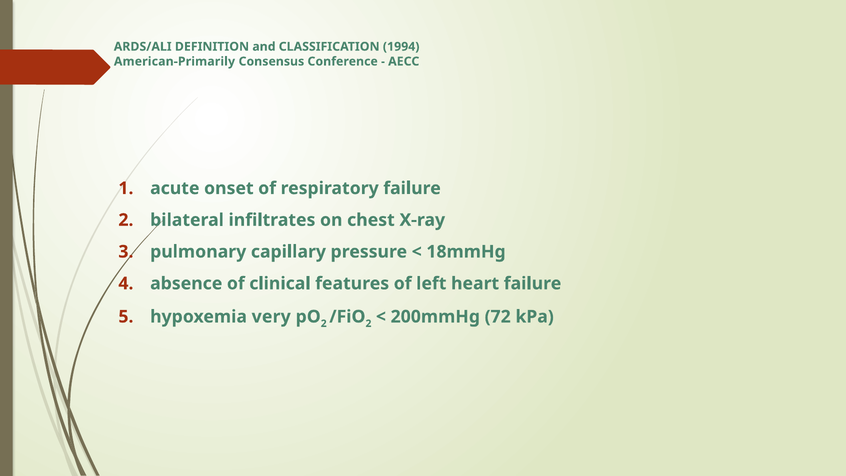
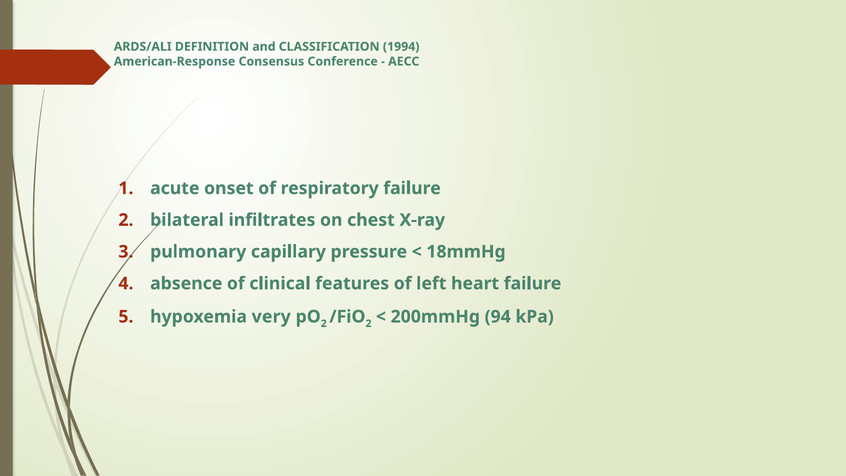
American-Primarily: American-Primarily -> American-Response
72: 72 -> 94
